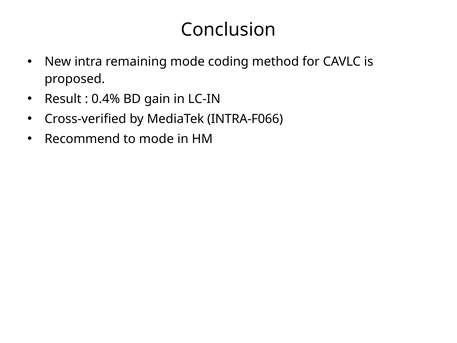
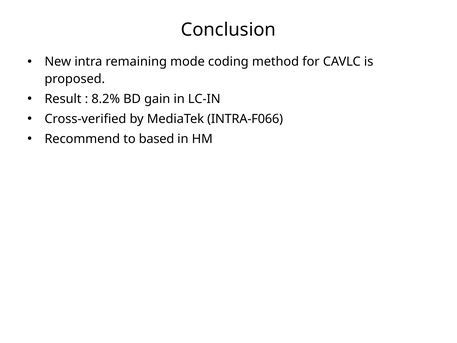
0.4%: 0.4% -> 8.2%
to mode: mode -> based
